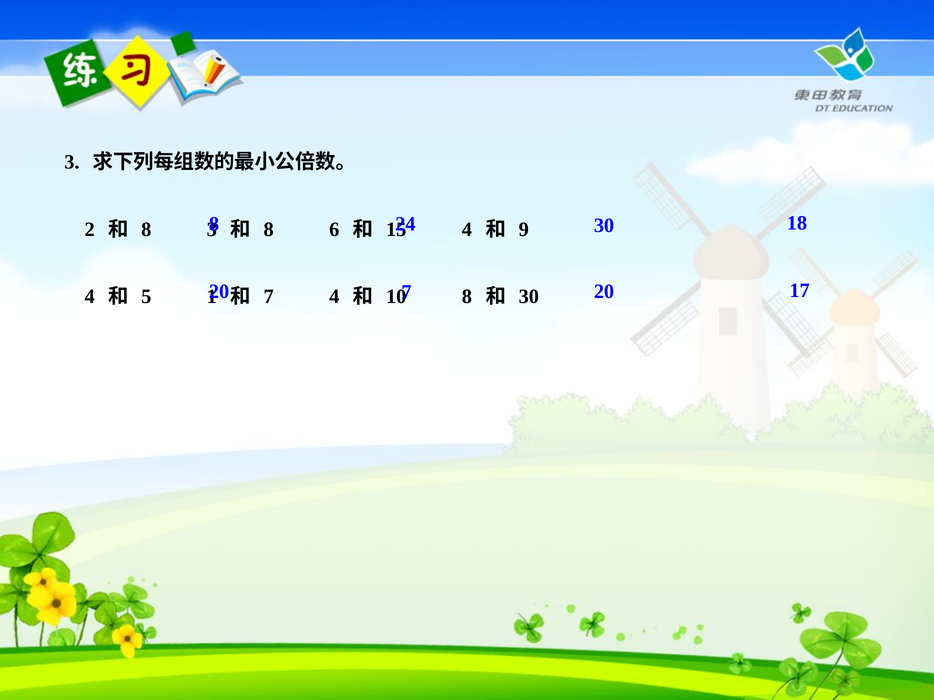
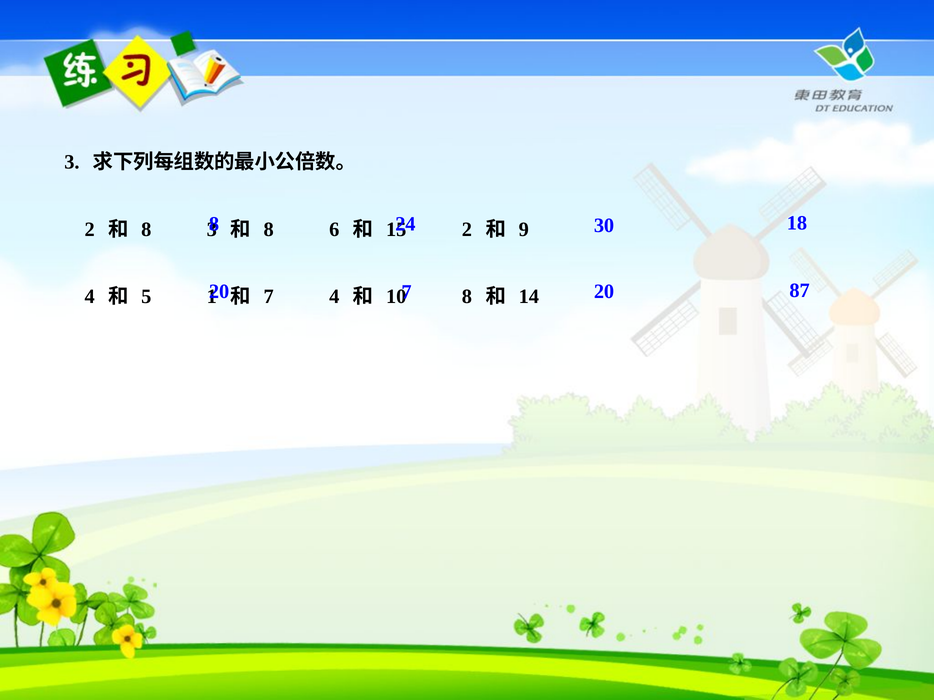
4 at (467, 230): 4 -> 2
17: 17 -> 87
30 at (529, 297): 30 -> 14
